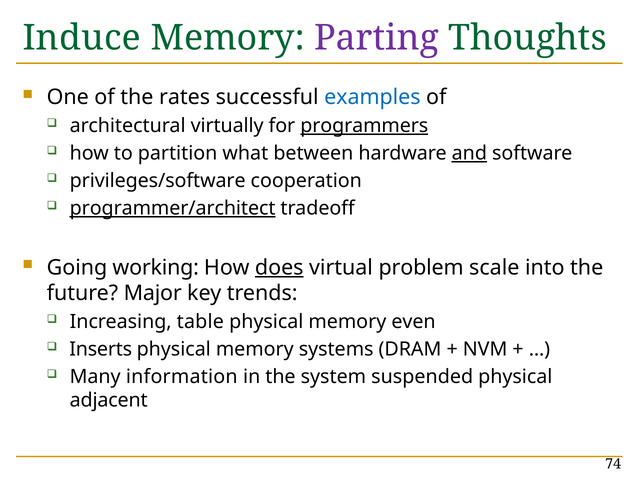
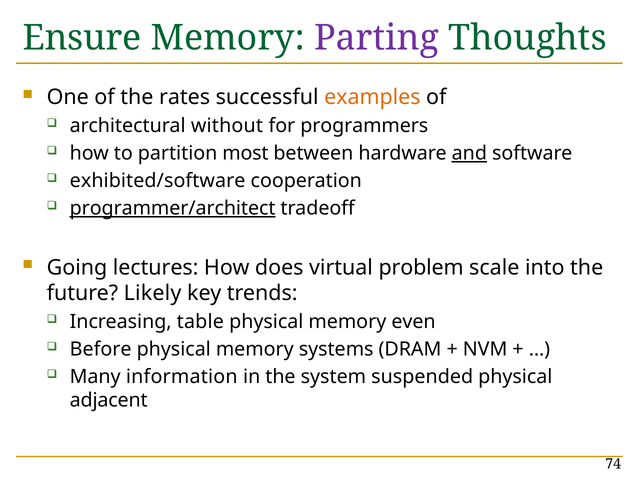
Induce: Induce -> Ensure
examples colour: blue -> orange
virtually: virtually -> without
programmers underline: present -> none
what: what -> most
privileges/software: privileges/software -> exhibited/software
working: working -> lectures
does underline: present -> none
Major: Major -> Likely
Inserts: Inserts -> Before
